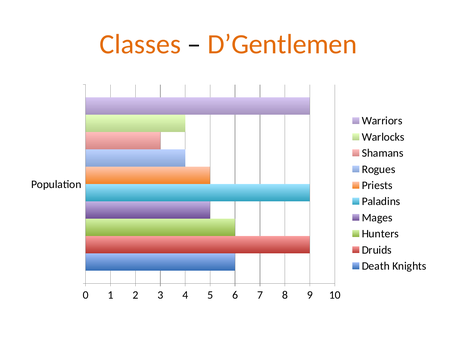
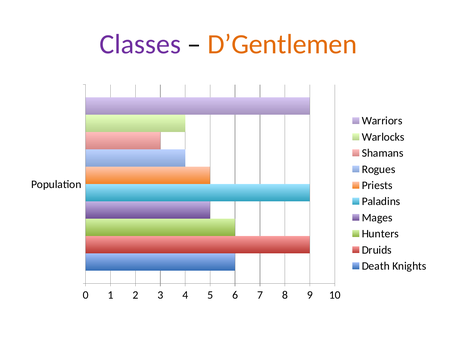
Classes colour: orange -> purple
